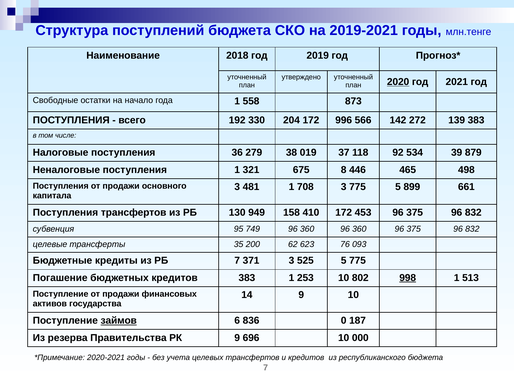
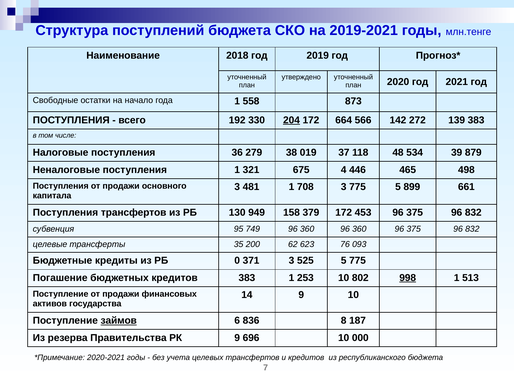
2020 underline: present -> none
204 underline: none -> present
996: 996 -> 664
92: 92 -> 48
8: 8 -> 4
410: 410 -> 379
РБ 7: 7 -> 0
0: 0 -> 8
